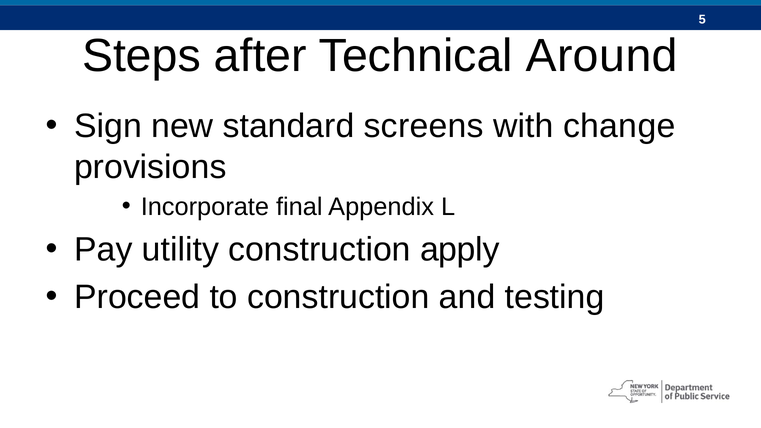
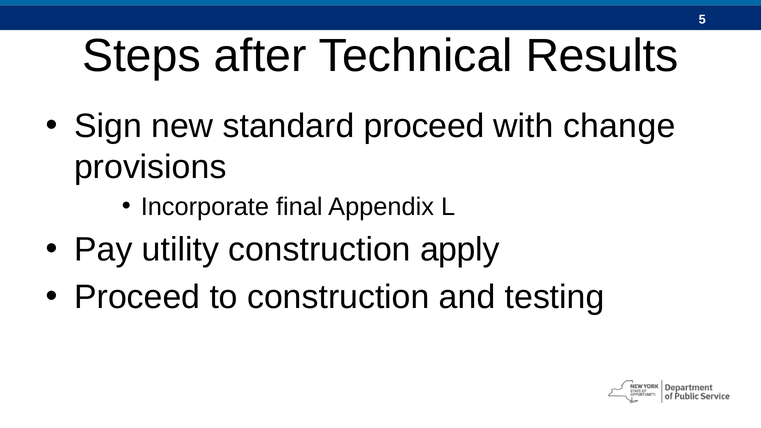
Around: Around -> Results
standard screens: screens -> proceed
